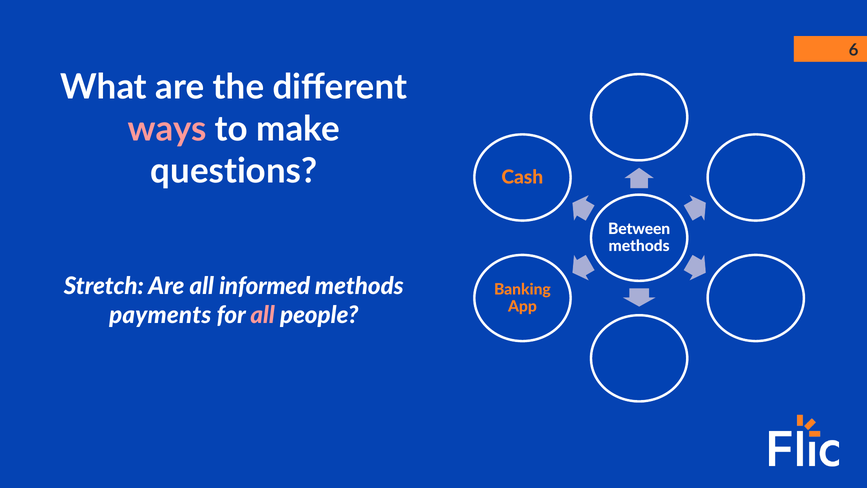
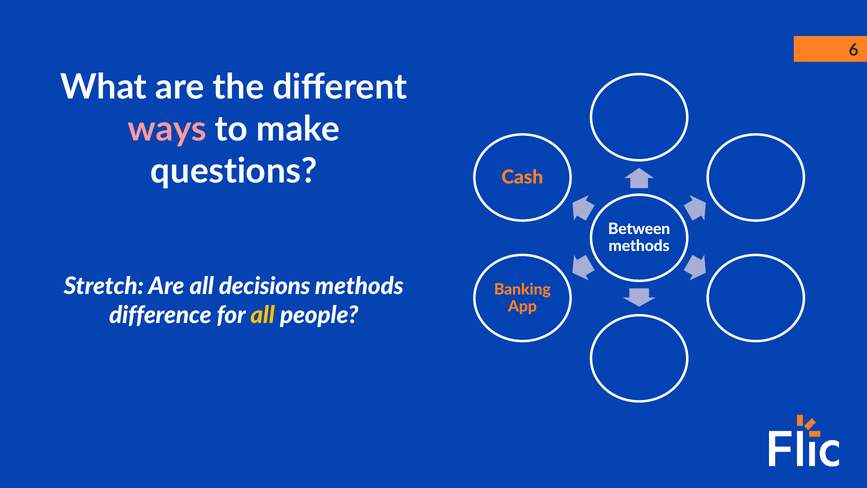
informed: informed -> decisions
payments: payments -> difference
all at (263, 315) colour: pink -> yellow
